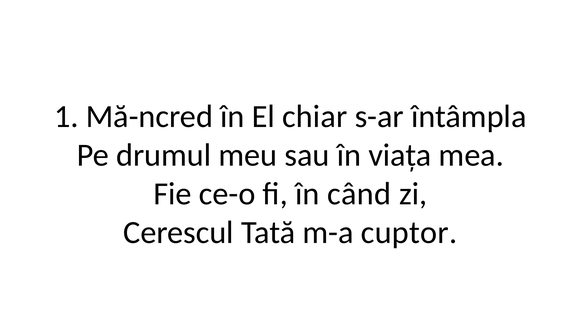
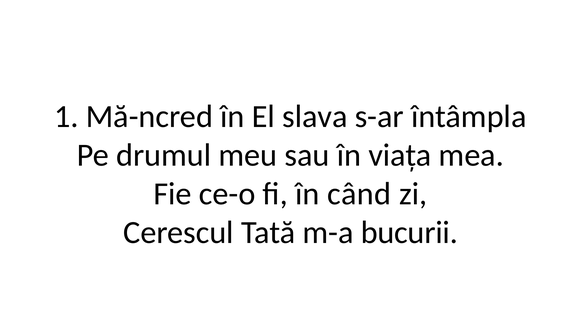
chiar: chiar -> slava
cuptor: cuptor -> bucurii
